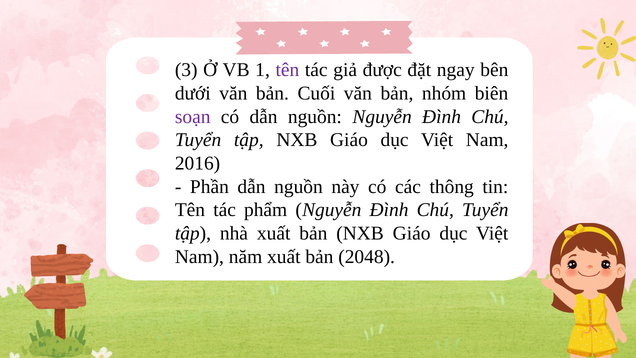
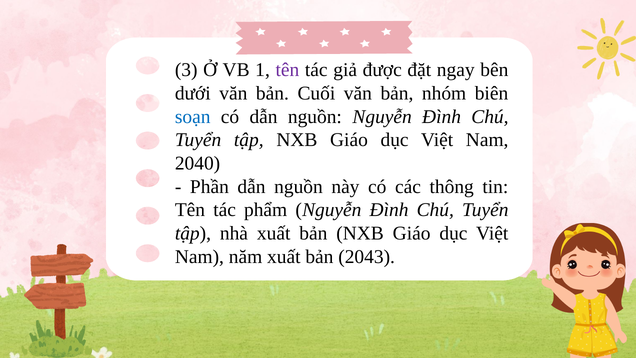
soạn colour: purple -> blue
2016: 2016 -> 2040
2048: 2048 -> 2043
